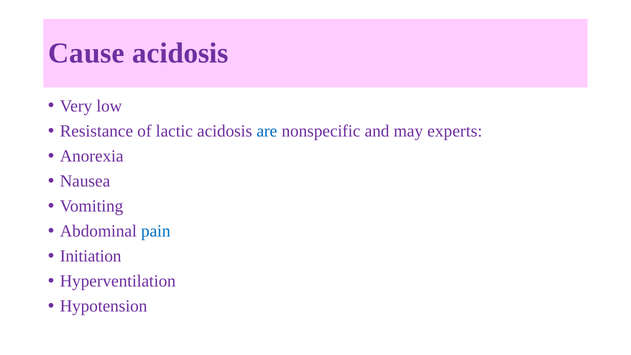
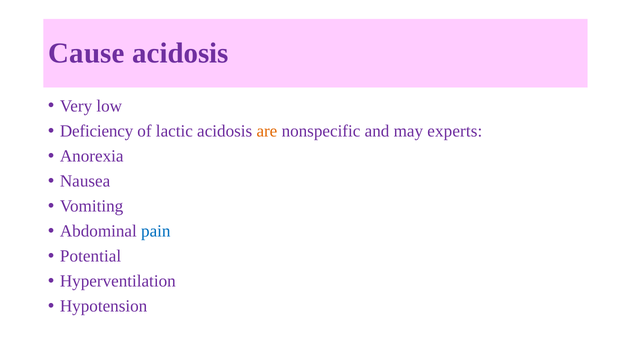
Resistance: Resistance -> Deficiency
are colour: blue -> orange
Initiation: Initiation -> Potential
